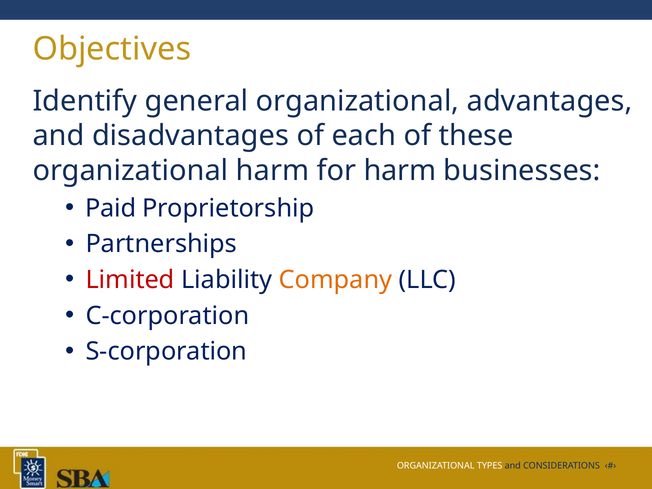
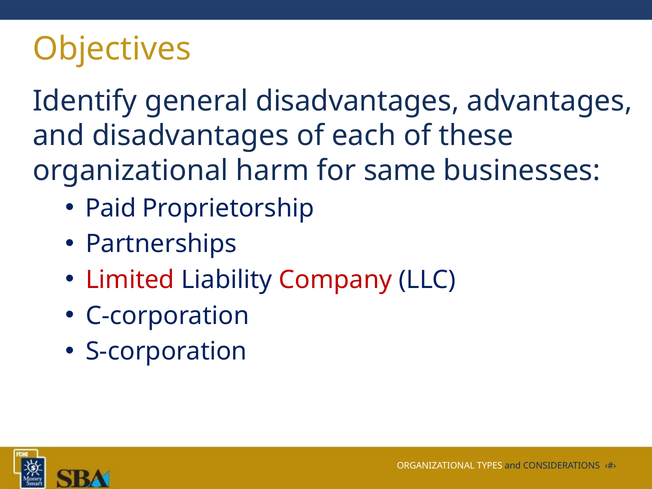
general organizational: organizational -> disadvantages
for harm: harm -> same
Company colour: orange -> red
